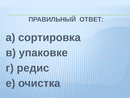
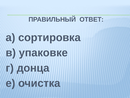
редис: редис -> донца
